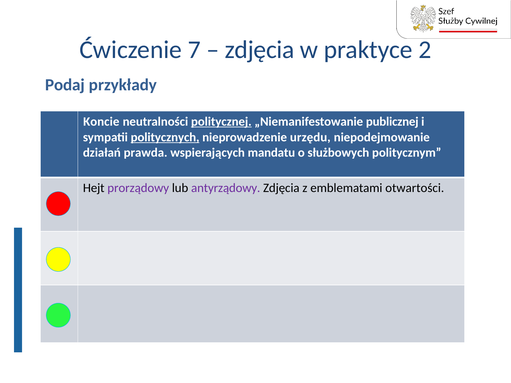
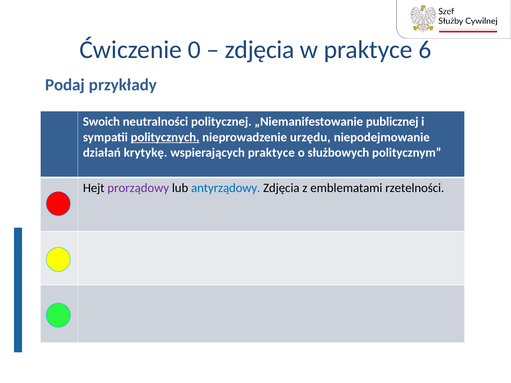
7: 7 -> 0
2: 2 -> 6
Koncie: Koncie -> Swoich
politycznej underline: present -> none
prawda: prawda -> krytykę
wspierających mandatu: mandatu -> praktyce
antyrządowy colour: purple -> blue
otwartości: otwartości -> rzetelności
